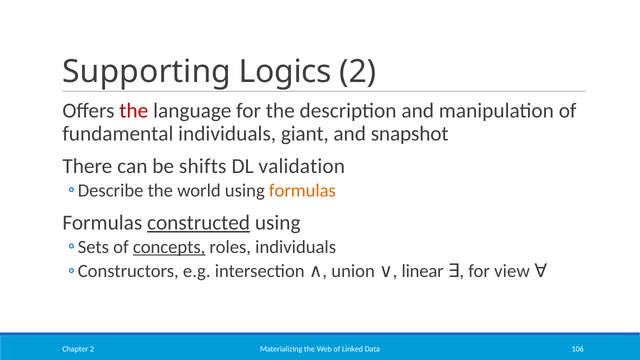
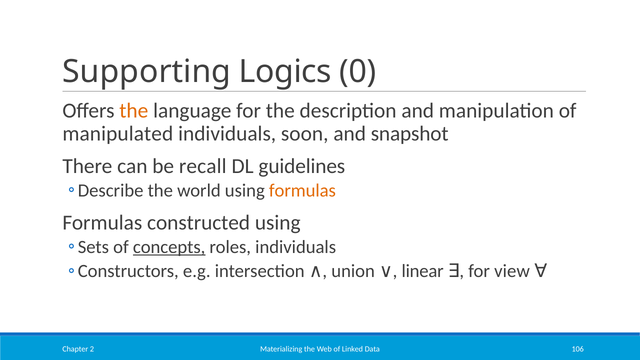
Logics 2: 2 -> 0
the at (134, 111) colour: red -> orange
fundamental: fundamental -> manipulated
giant: giant -> soon
shifts: shifts -> recall
validation: validation -> guidelines
constructed underline: present -> none
